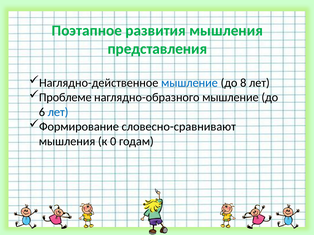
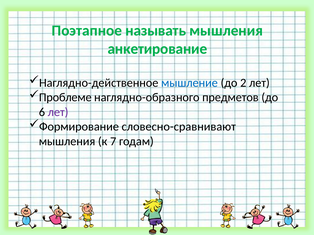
развития: развития -> называть
представления: представления -> анкетирование
8: 8 -> 2
наглядно-образного мышление: мышление -> предметов
лет at (58, 112) colour: blue -> purple
0: 0 -> 7
